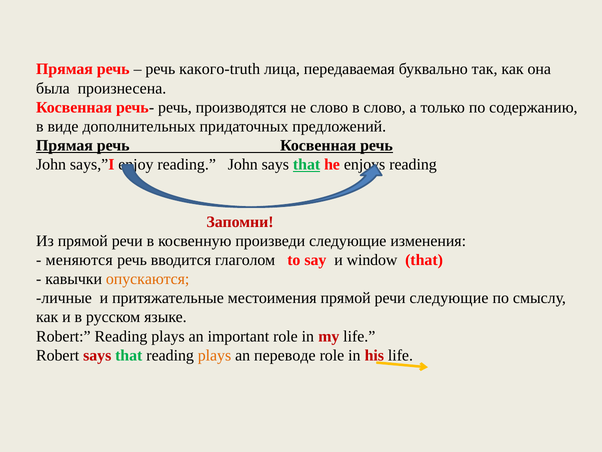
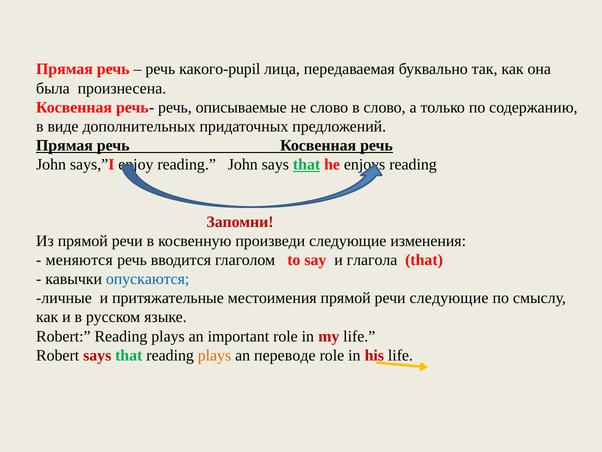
какого-truth: какого-truth -> какого-pupil
производятся: производятся -> описываемые
window: window -> глагола
опускаются colour: orange -> blue
